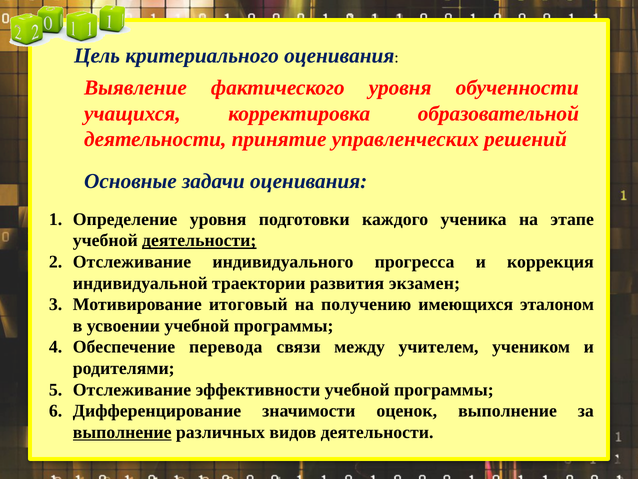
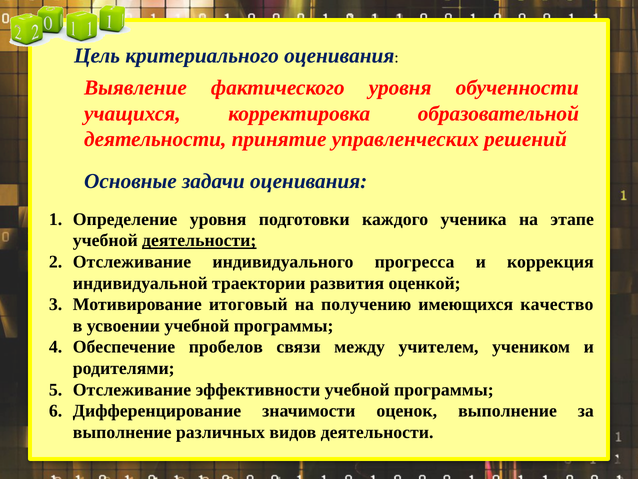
экзамен: экзамен -> оценкой
эталоном: эталоном -> качество
перевода: перевода -> пробелов
выполнение at (122, 432) underline: present -> none
